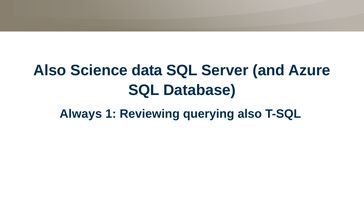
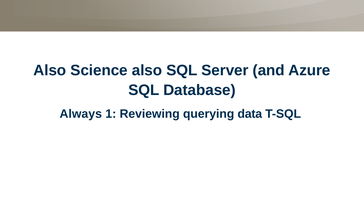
Science data: data -> also
querying also: also -> data
